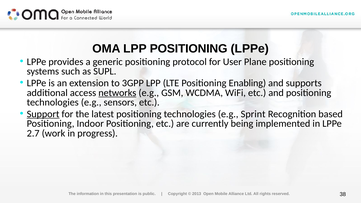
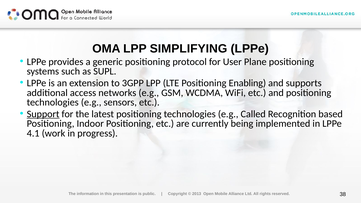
LPP POSITIONING: POSITIONING -> SIMPLIFYING
networks underline: present -> none
Sprint: Sprint -> Called
2.7: 2.7 -> 4.1
